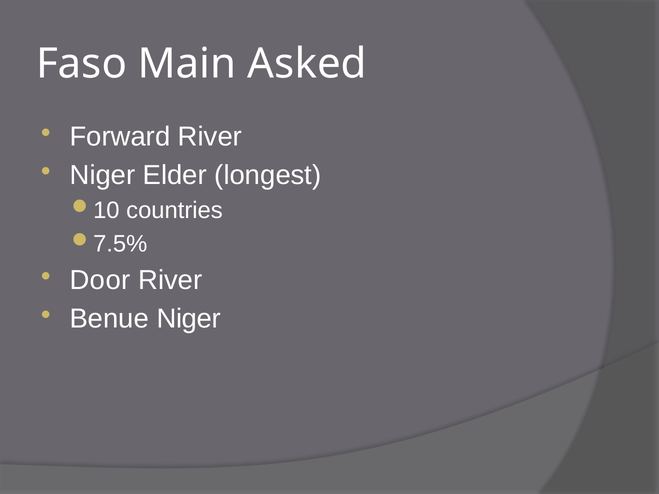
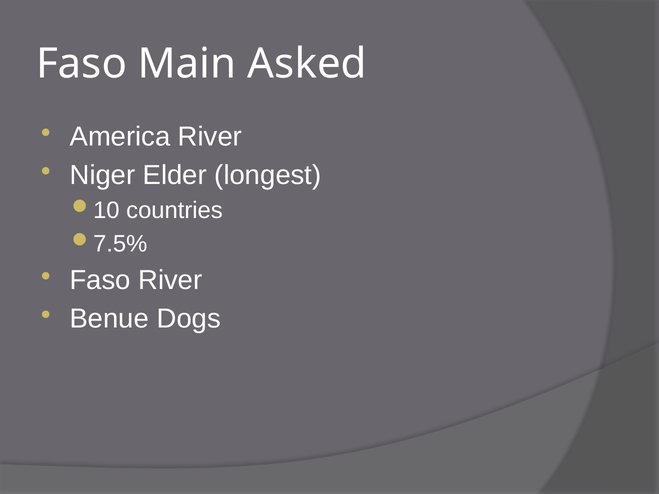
Forward: Forward -> America
Door at (100, 280): Door -> Faso
Benue Niger: Niger -> Dogs
